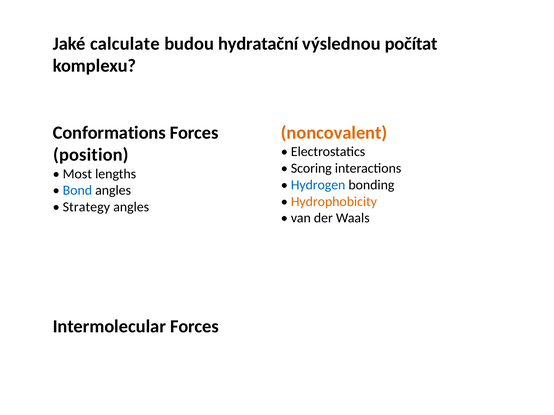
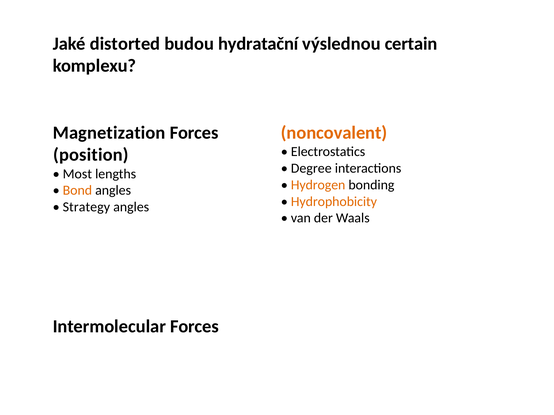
calculate: calculate -> distorted
počítat: počítat -> certain
Conformations: Conformations -> Magnetization
Scoring: Scoring -> Degree
Hydrogen colour: blue -> orange
Bond colour: blue -> orange
